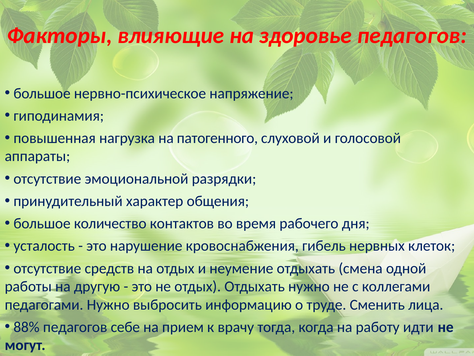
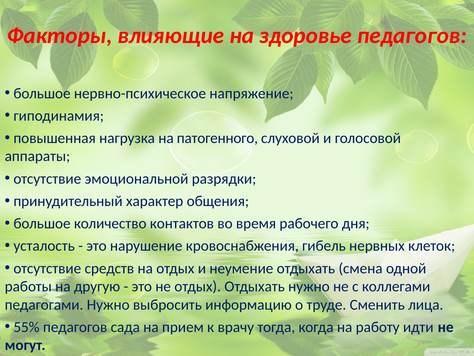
88%: 88% -> 55%
себе: себе -> сада
